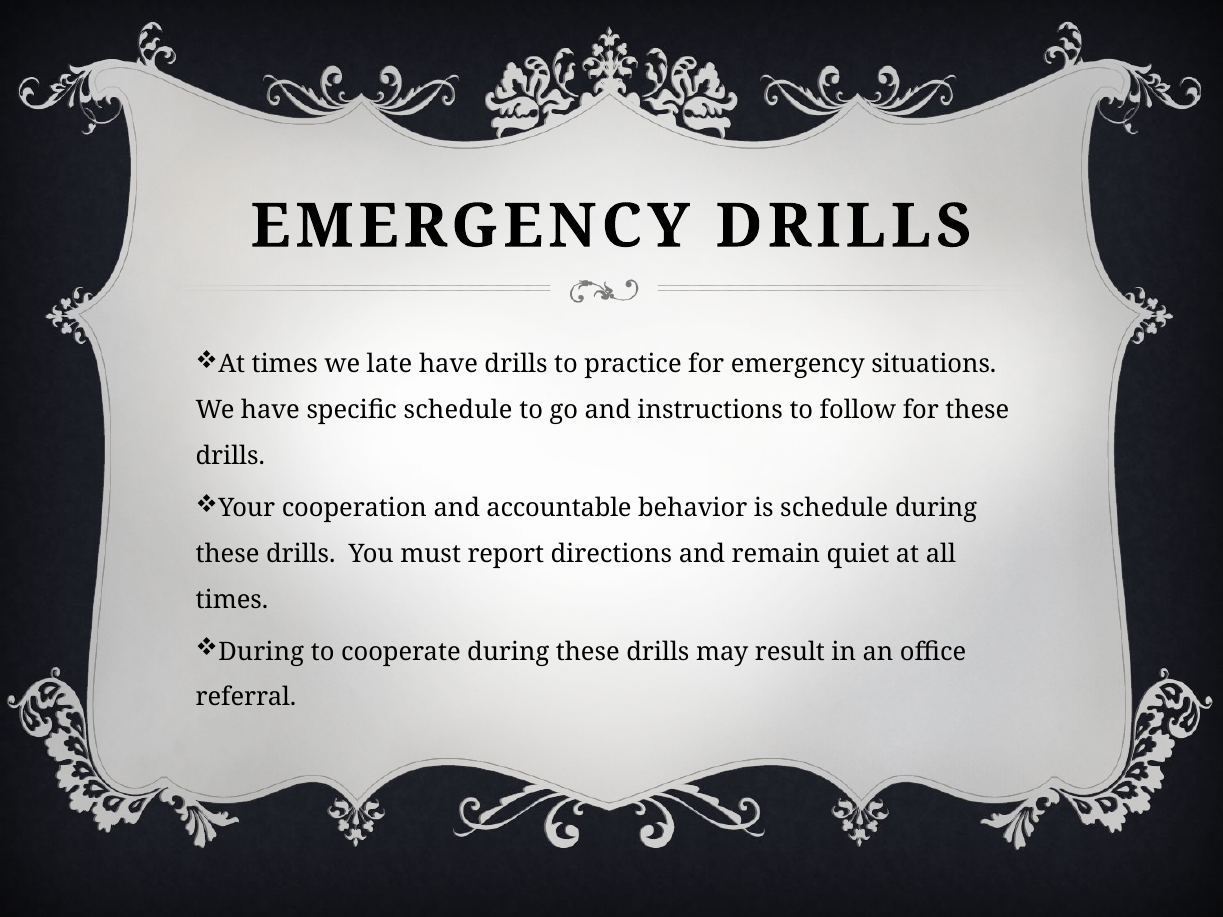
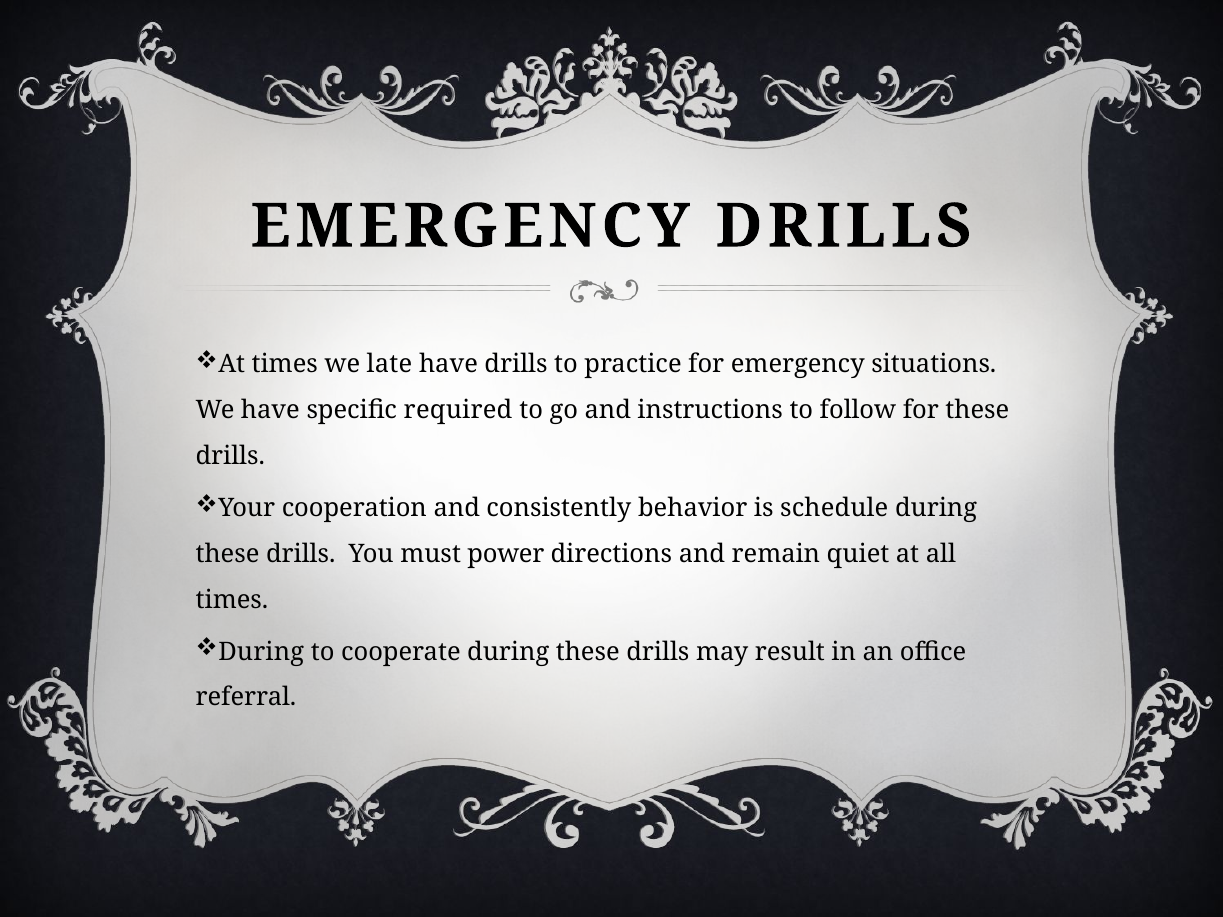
specific schedule: schedule -> required
accountable: accountable -> consistently
report: report -> power
